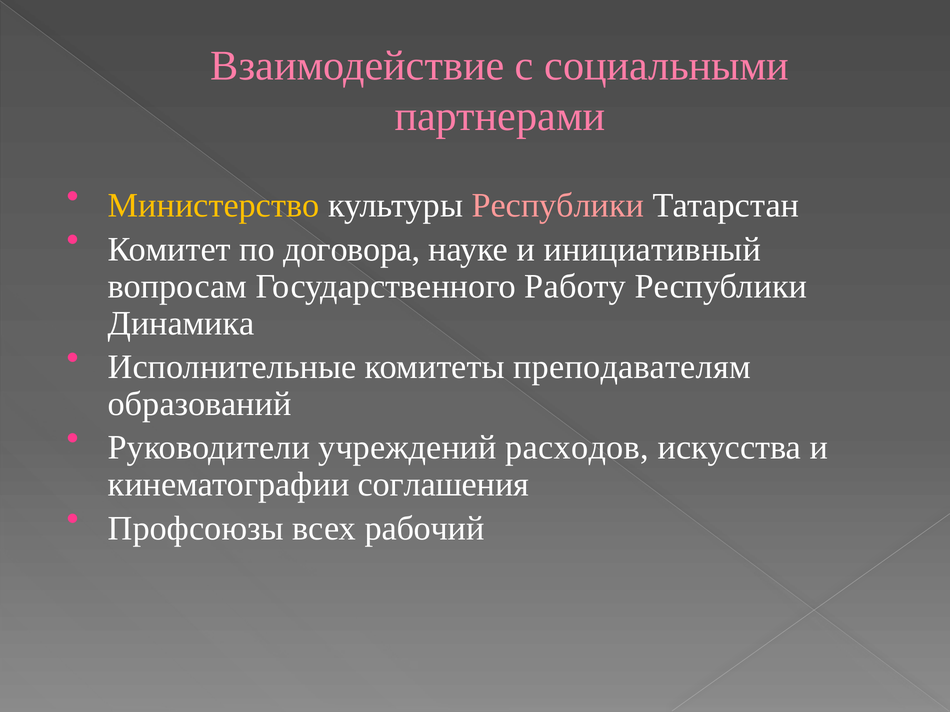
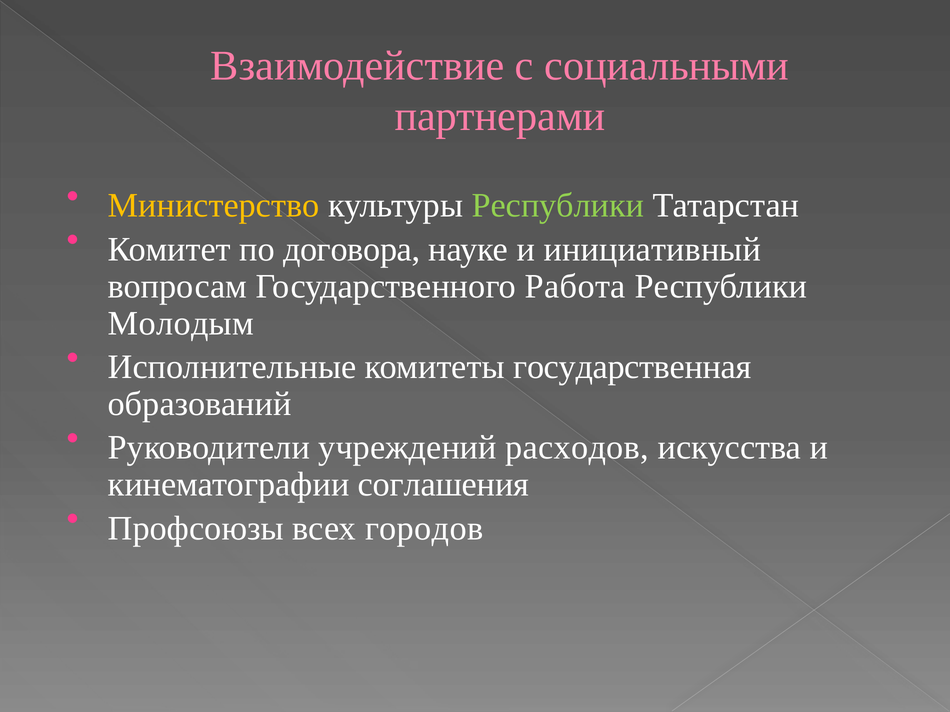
Республики at (558, 206) colour: pink -> light green
Работу: Работу -> Работа
Динамика: Динамика -> Молодым
преподавателям: преподавателям -> государственная
рабочий: рабочий -> городов
